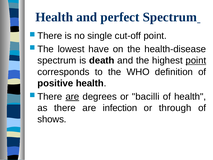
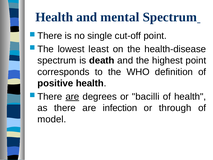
perfect: perfect -> mental
have: have -> least
point at (196, 60) underline: present -> none
shows: shows -> model
